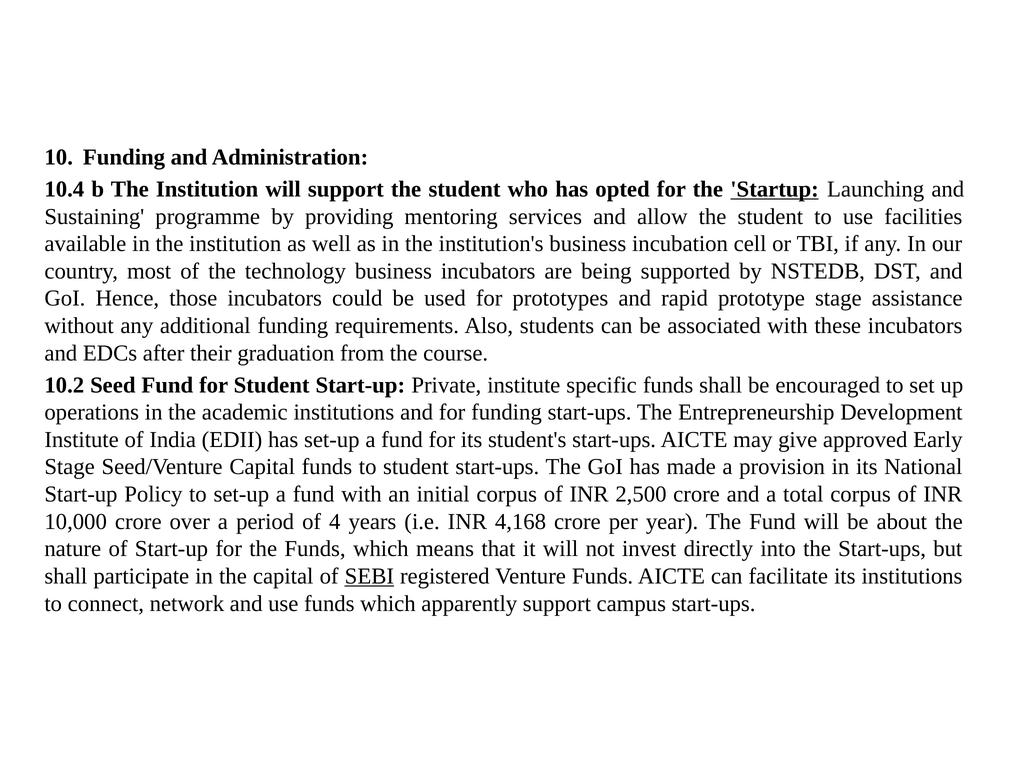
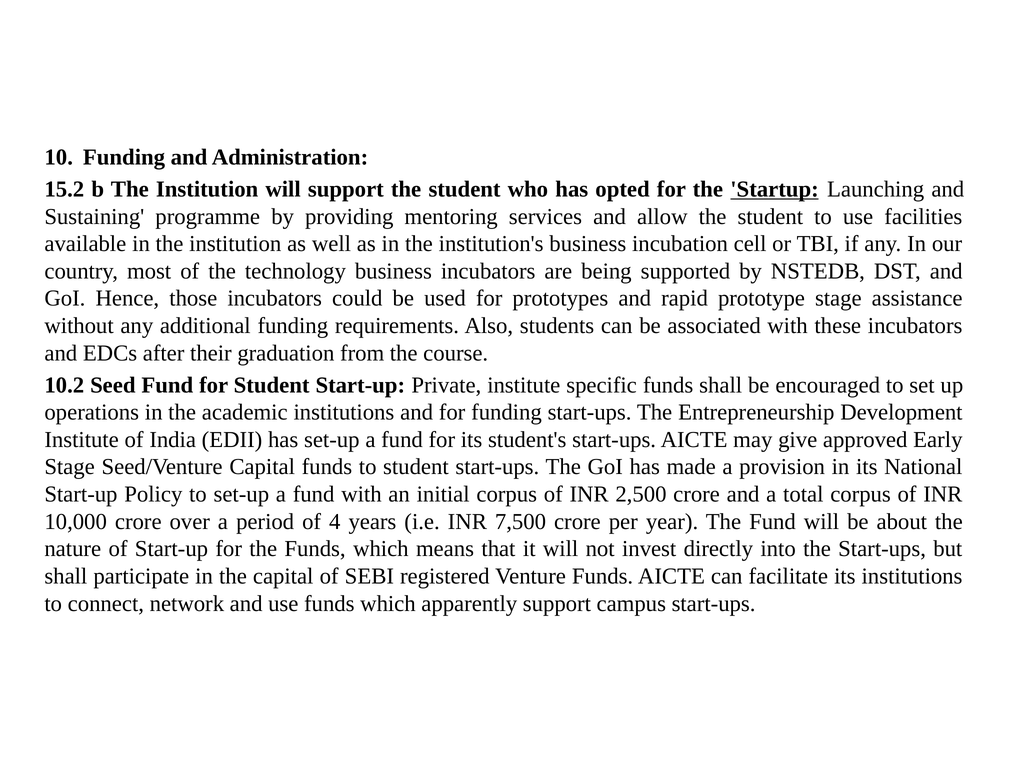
10.4: 10.4 -> 15.2
4,168: 4,168 -> 7,500
SEBI underline: present -> none
